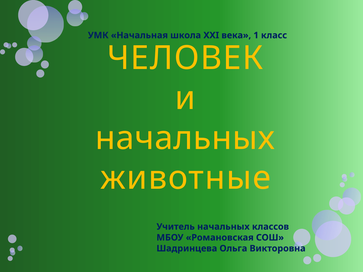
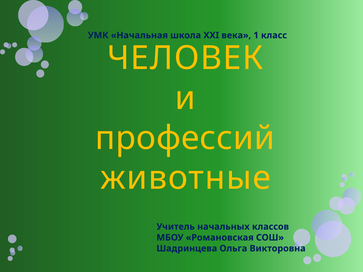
начальных at (185, 138): начальных -> профессий
